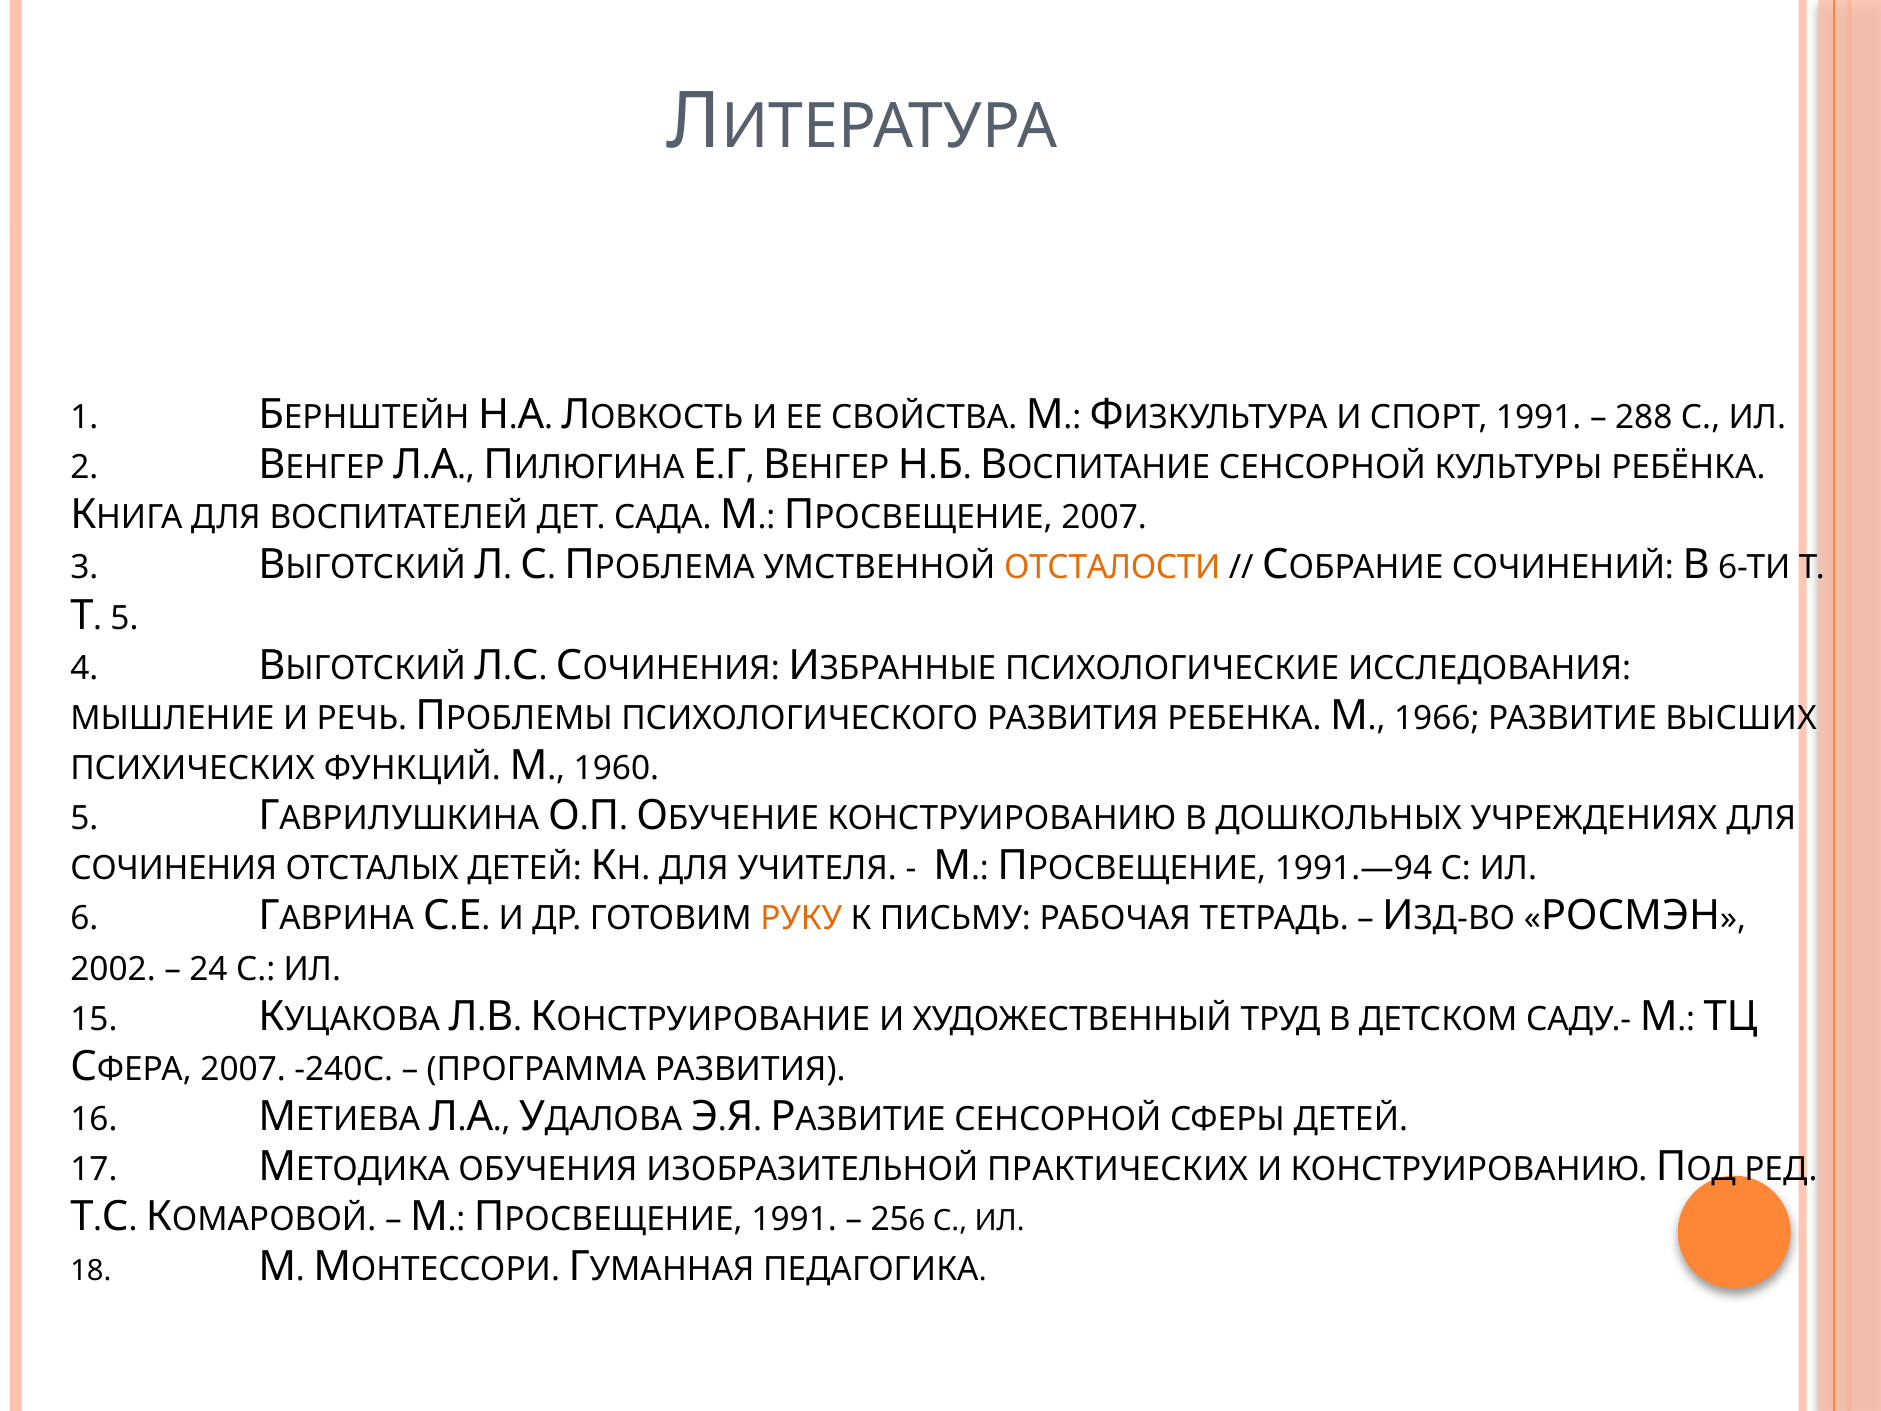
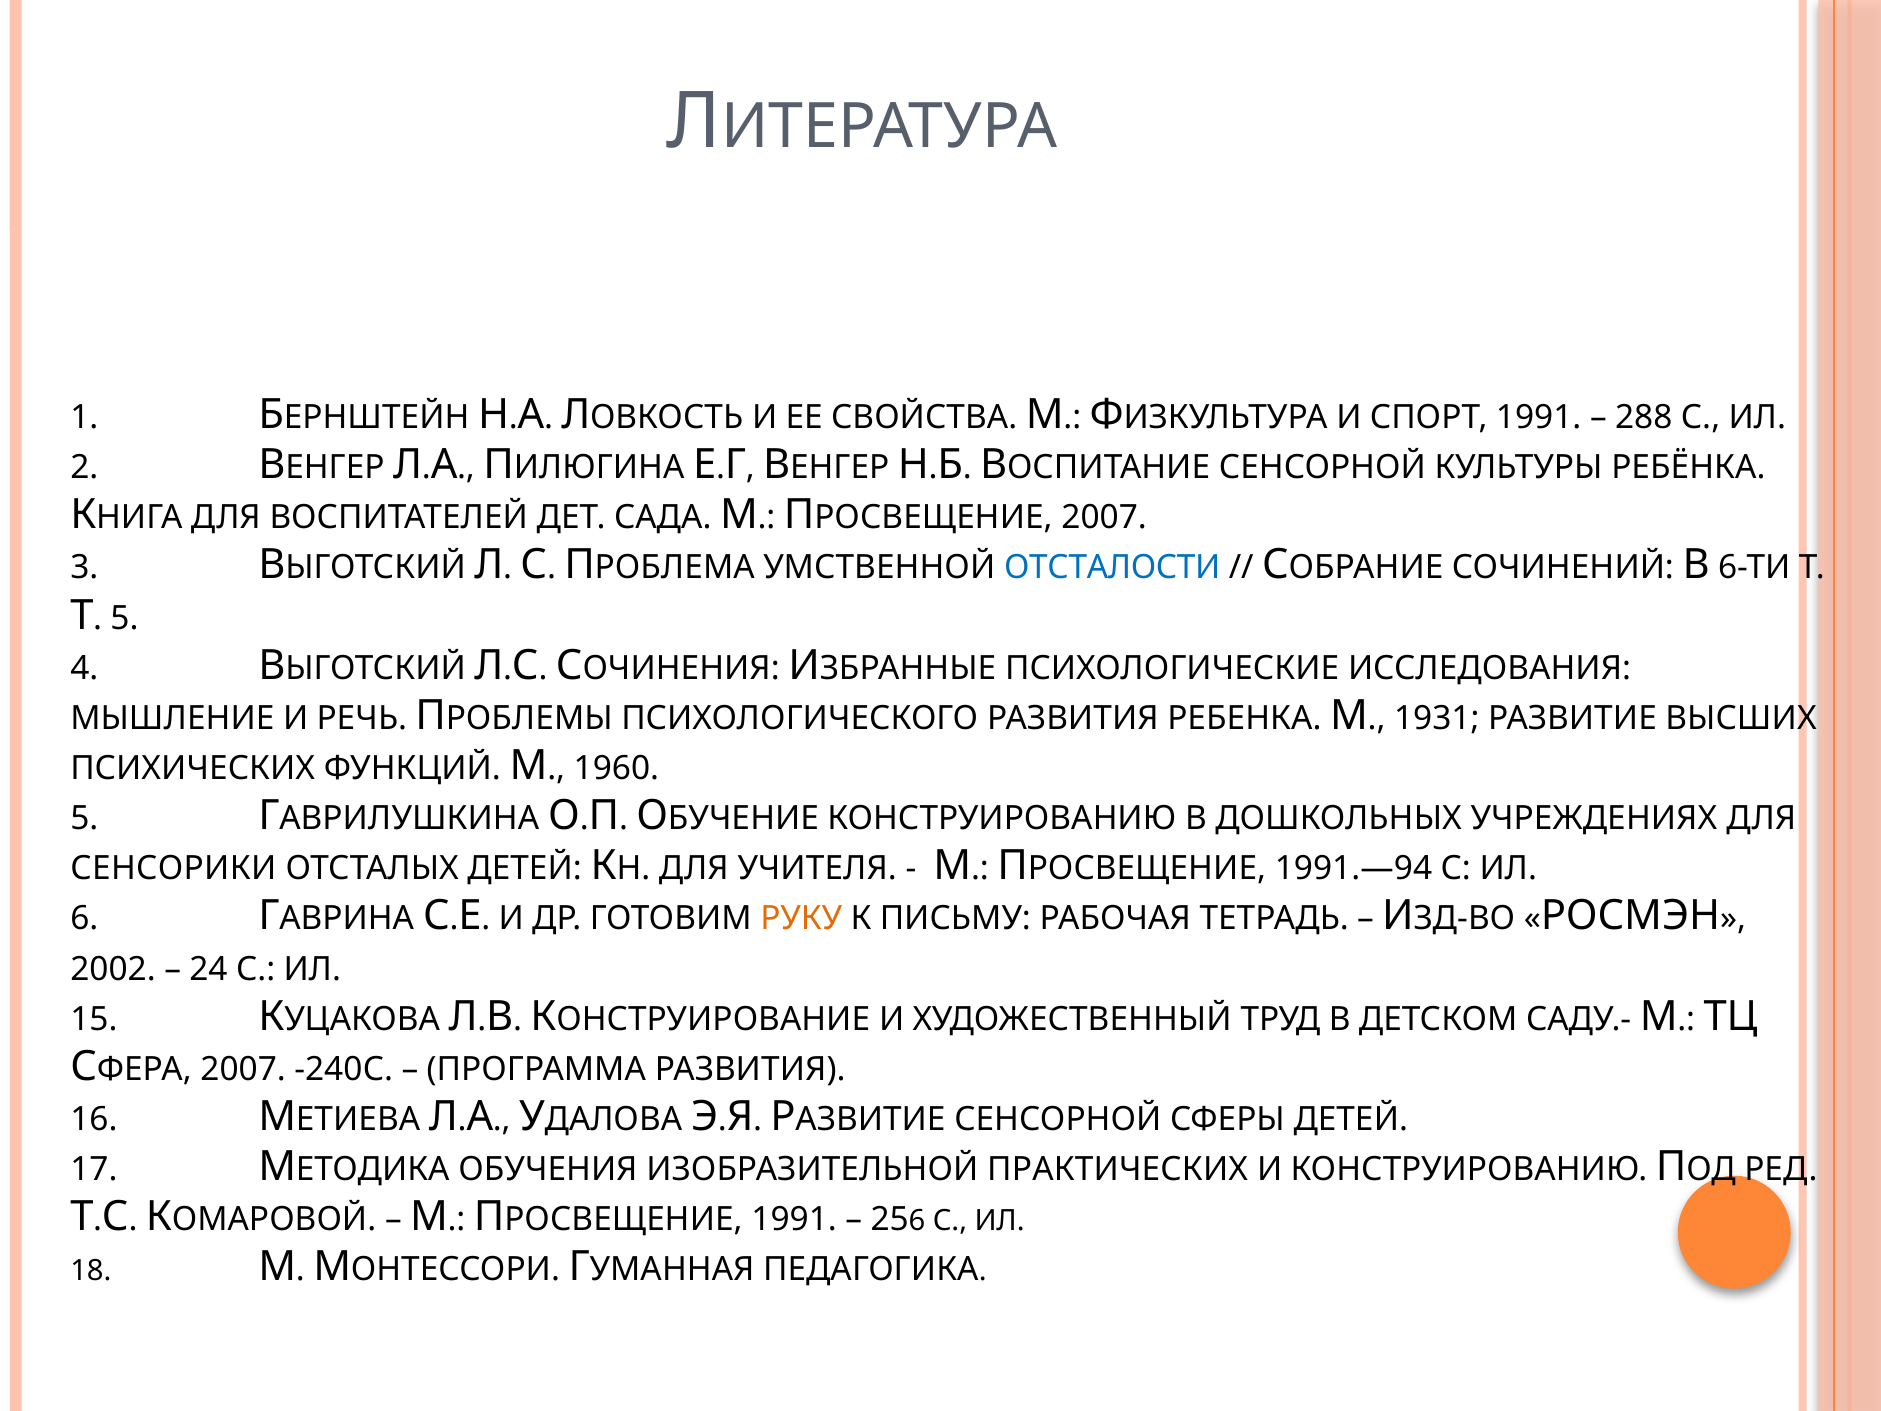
ОТСТАЛОСТИ colour: orange -> blue
1966: 1966 -> 1931
СОЧИНЕНИЯ at (174, 869): СОЧИНЕНИЯ -> СЕНСОРИКИ
